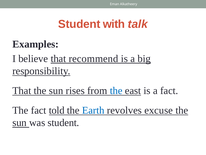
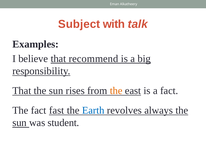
Student at (79, 24): Student -> Subject
the at (116, 90) colour: blue -> orange
told: told -> fast
excuse: excuse -> always
